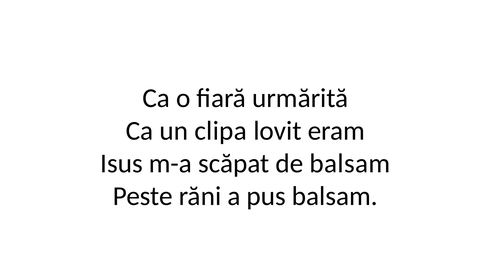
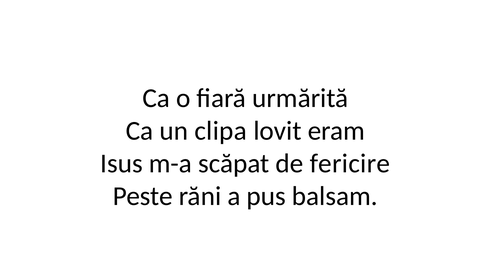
de balsam: balsam -> fericire
